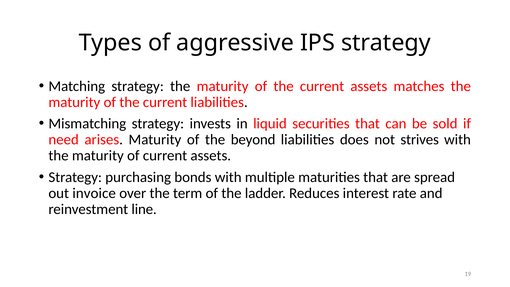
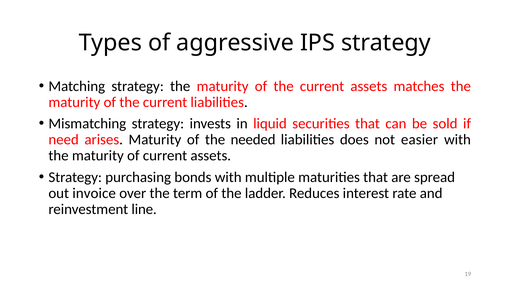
beyond: beyond -> needed
strives: strives -> easier
